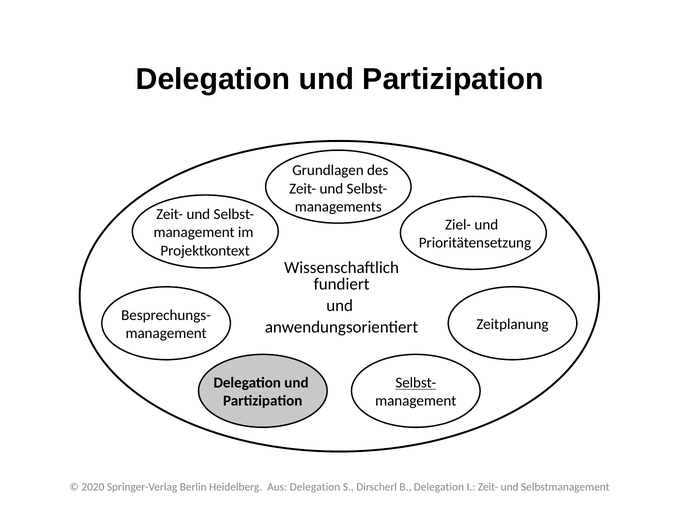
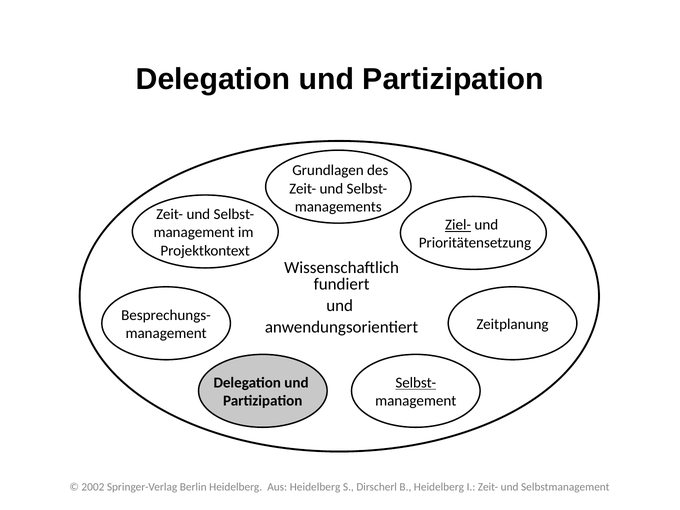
Ziel- underline: none -> present
2020: 2020 -> 2002
Aus Delegation: Delegation -> Heidelberg
B Delegation: Delegation -> Heidelberg
